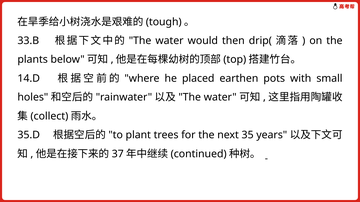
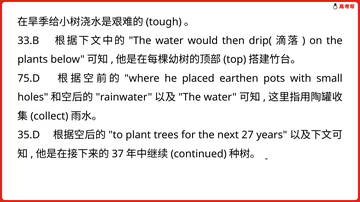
14.D: 14.D -> 75.D
35: 35 -> 27
